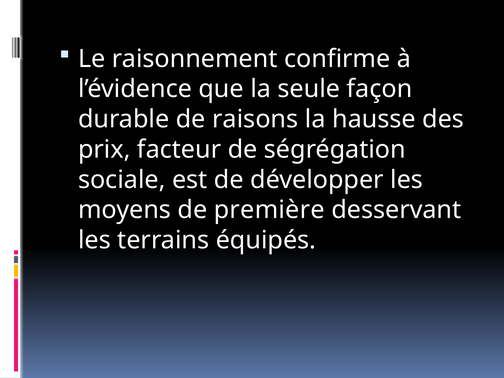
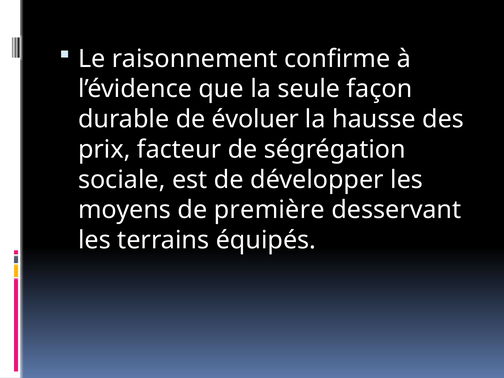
raisons: raisons -> évoluer
